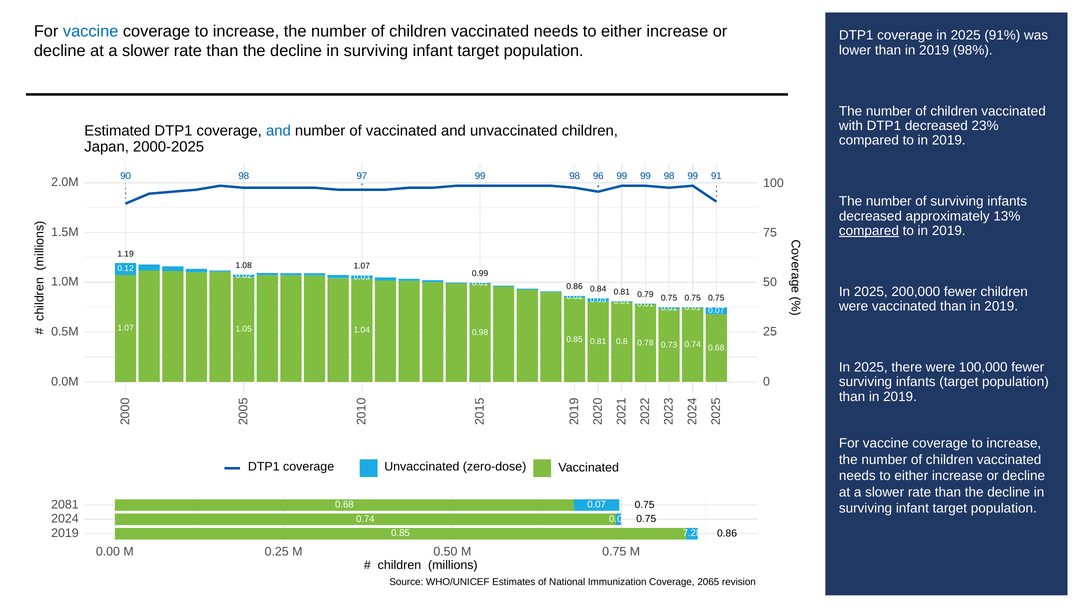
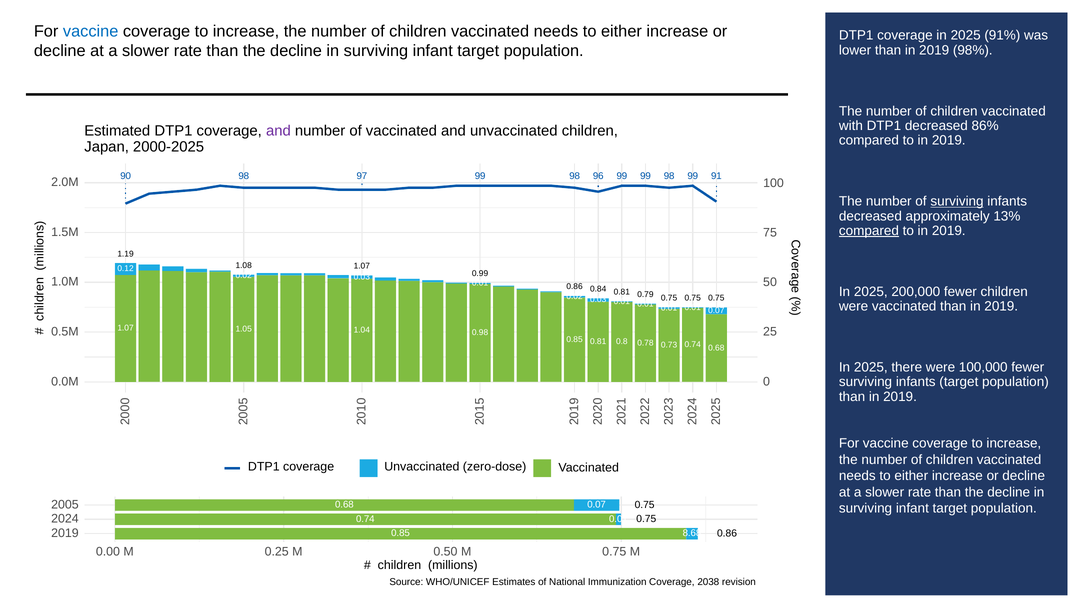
23%: 23% -> 86%
and at (278, 131) colour: blue -> purple
surviving at (957, 201) underline: none -> present
2081: 2081 -> 2005
7.28: 7.28 -> 8.68
2065: 2065 -> 2038
